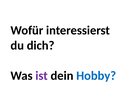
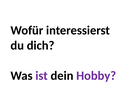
Hobby colour: blue -> purple
